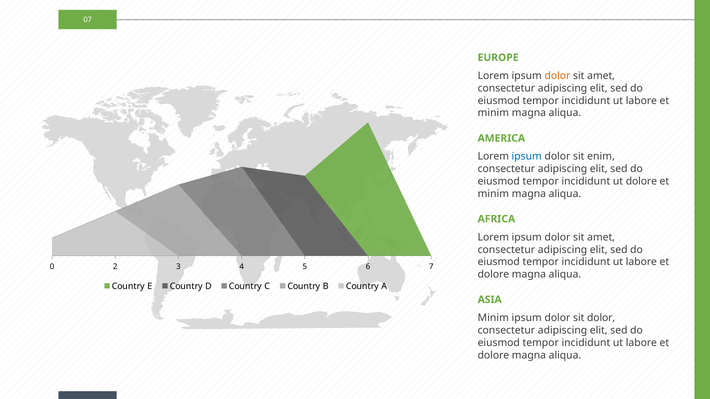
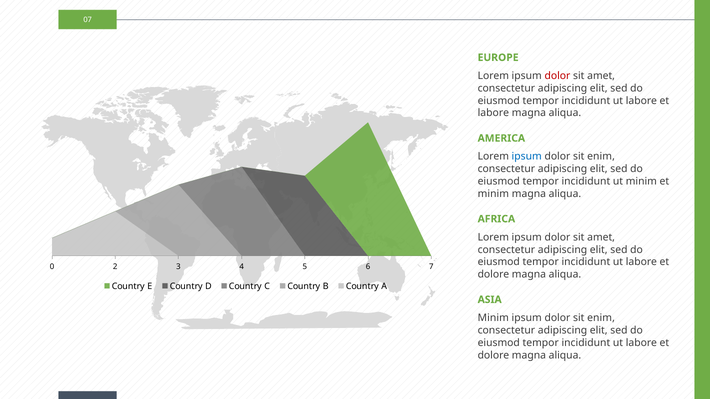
dolor at (557, 76) colour: orange -> red
minim at (493, 113): minim -> labore
ut dolore: dolore -> minim
dolor at (601, 318): dolor -> enim
